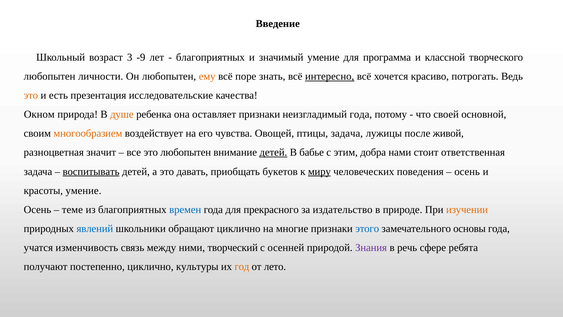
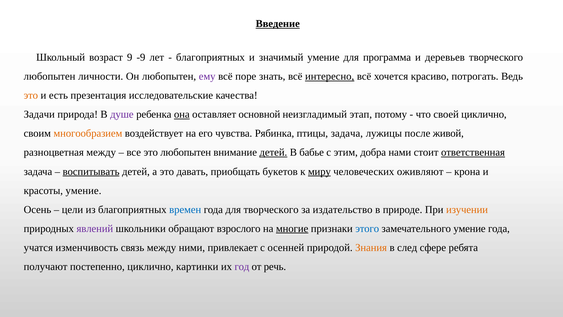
Введение underline: none -> present
3: 3 -> 9
классной: классной -> деревьев
ему colour: orange -> purple
Окном: Окном -> Задачи
душе colour: orange -> purple
она underline: none -> present
оставляет признаки: признаки -> основной
неизгладимый года: года -> этап
своей основной: основной -> циклично
Овощей: Овощей -> Рябинка
разноцветная значит: значит -> между
ответственная underline: none -> present
поведения: поведения -> оживляют
осень at (467, 171): осень -> крона
теме: теме -> цели
для прекрасного: прекрасного -> творческого
явлений colour: blue -> purple
обращают циклично: циклично -> взрослого
многие underline: none -> present
замечательного основы: основы -> умение
творческий: творческий -> привлекает
Знания colour: purple -> orange
речь: речь -> след
культуры: культуры -> картинки
год colour: orange -> purple
лето: лето -> речь
